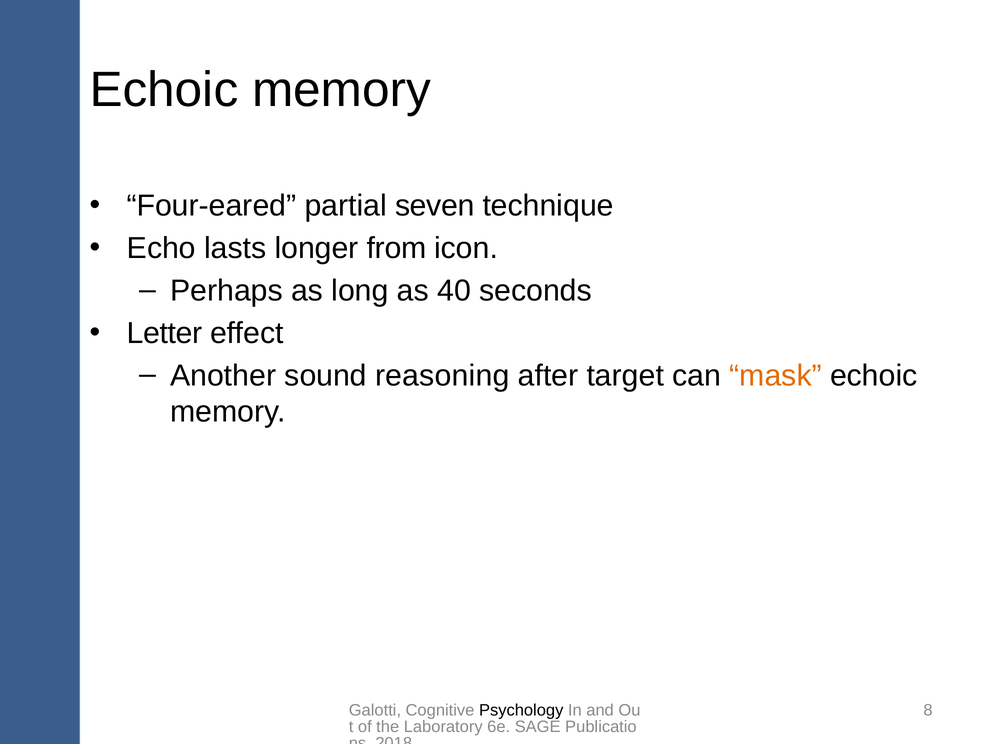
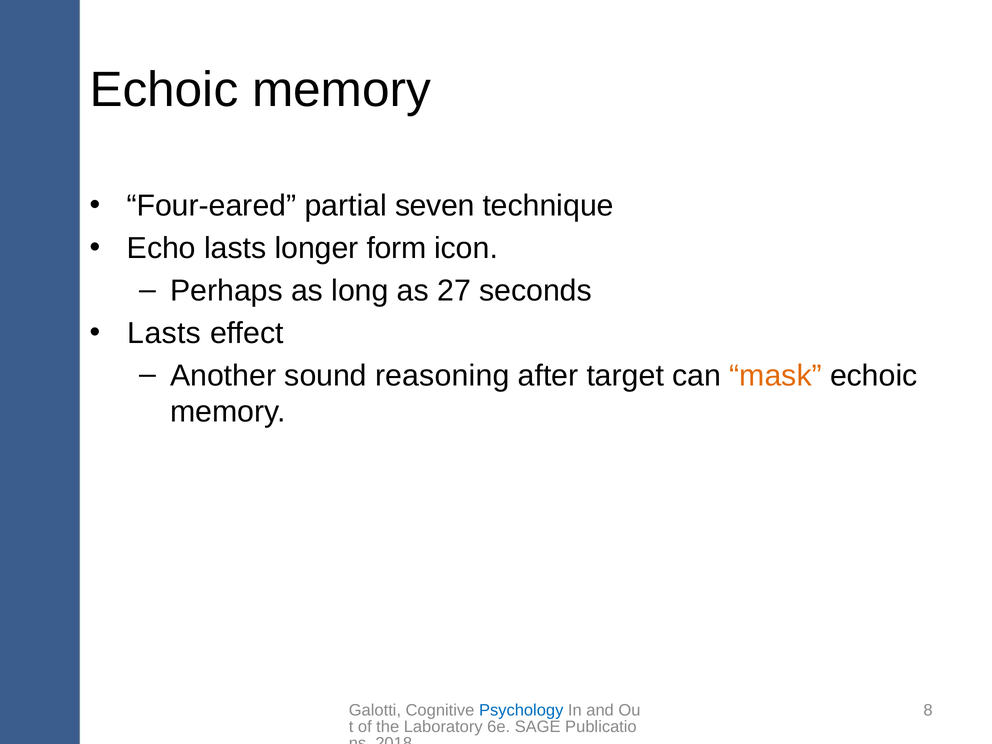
from: from -> form
40: 40 -> 27
Letter at (164, 333): Letter -> Lasts
Psychology colour: black -> blue
